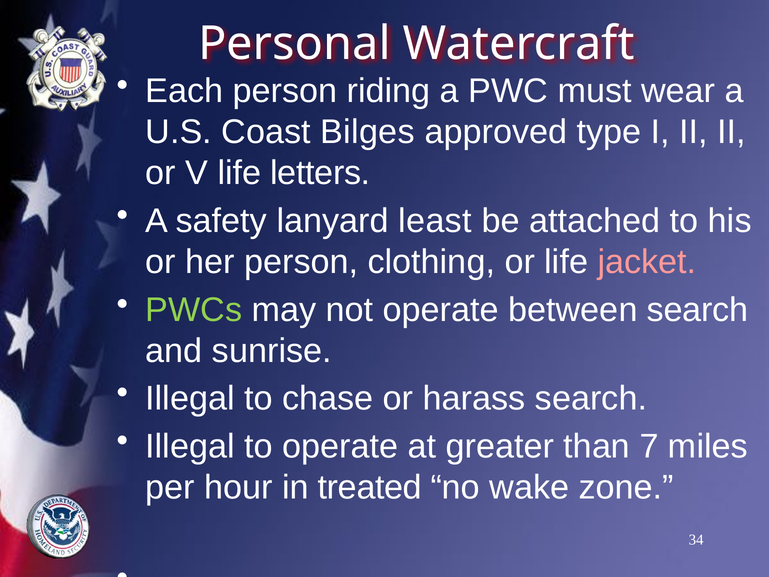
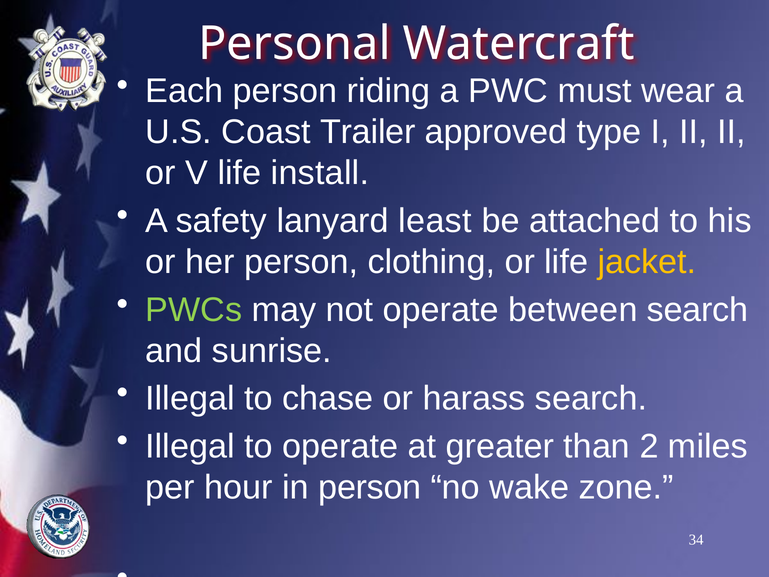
Bilges: Bilges -> Trailer
letters: letters -> install
jacket colour: pink -> yellow
7: 7 -> 2
in treated: treated -> person
